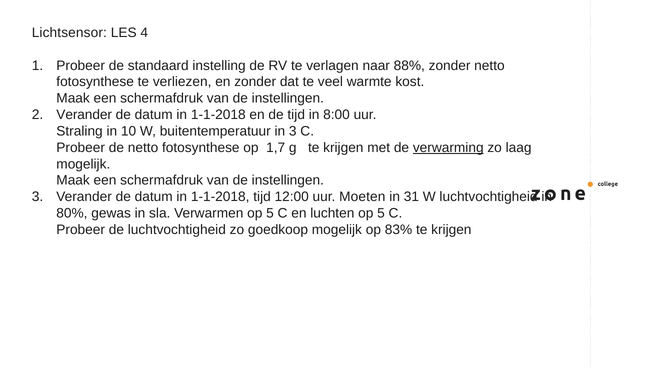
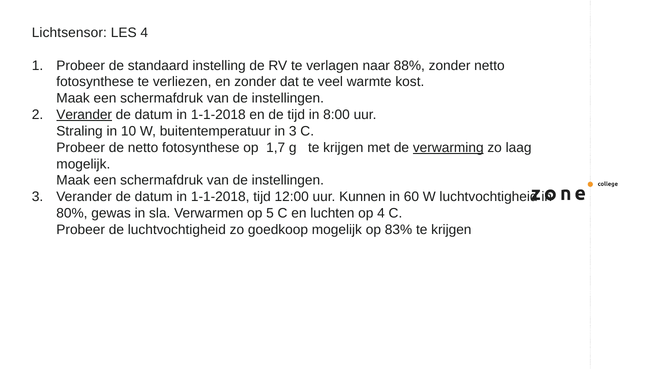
Verander at (84, 115) underline: none -> present
Moeten: Moeten -> Kunnen
31: 31 -> 60
luchten op 5: 5 -> 4
